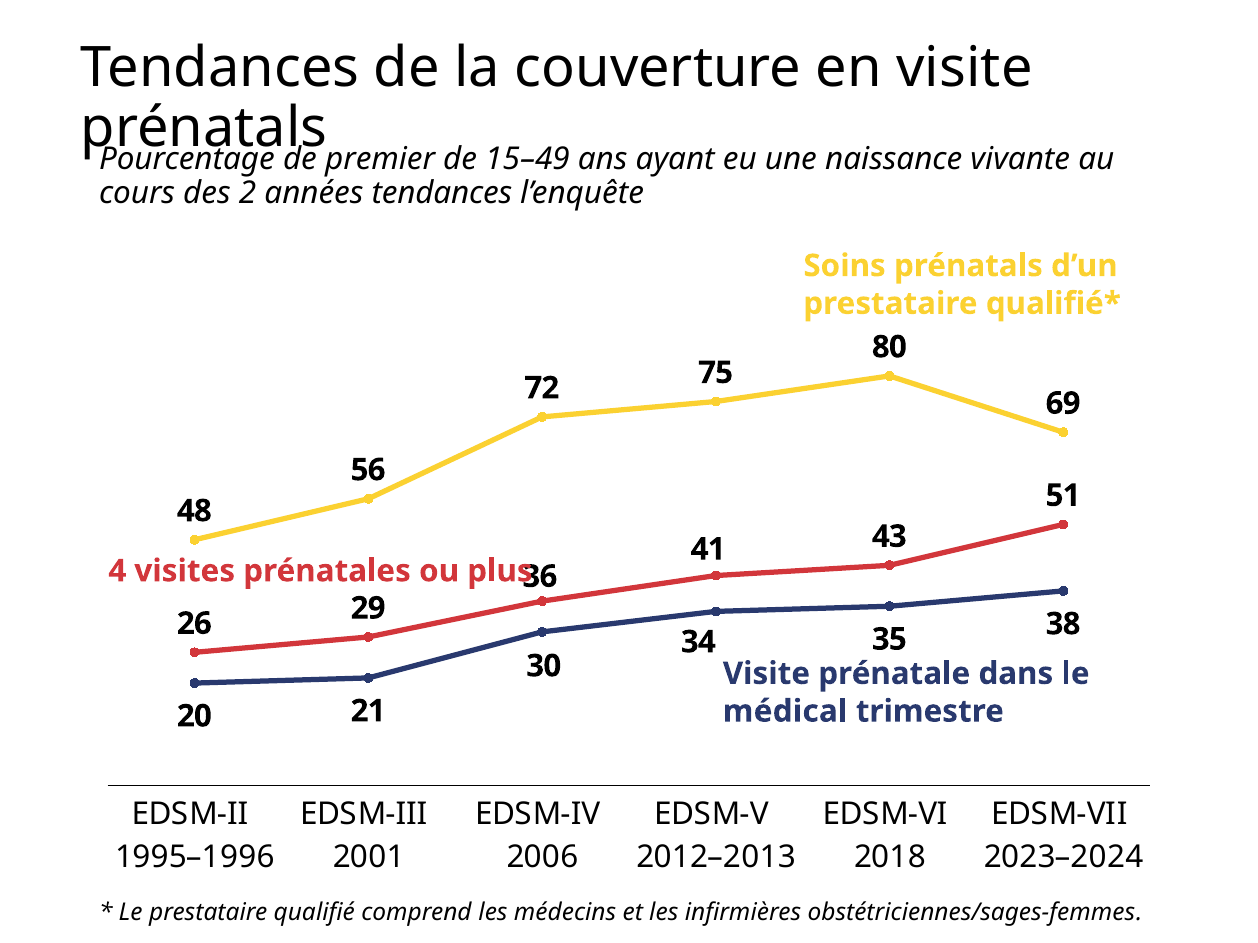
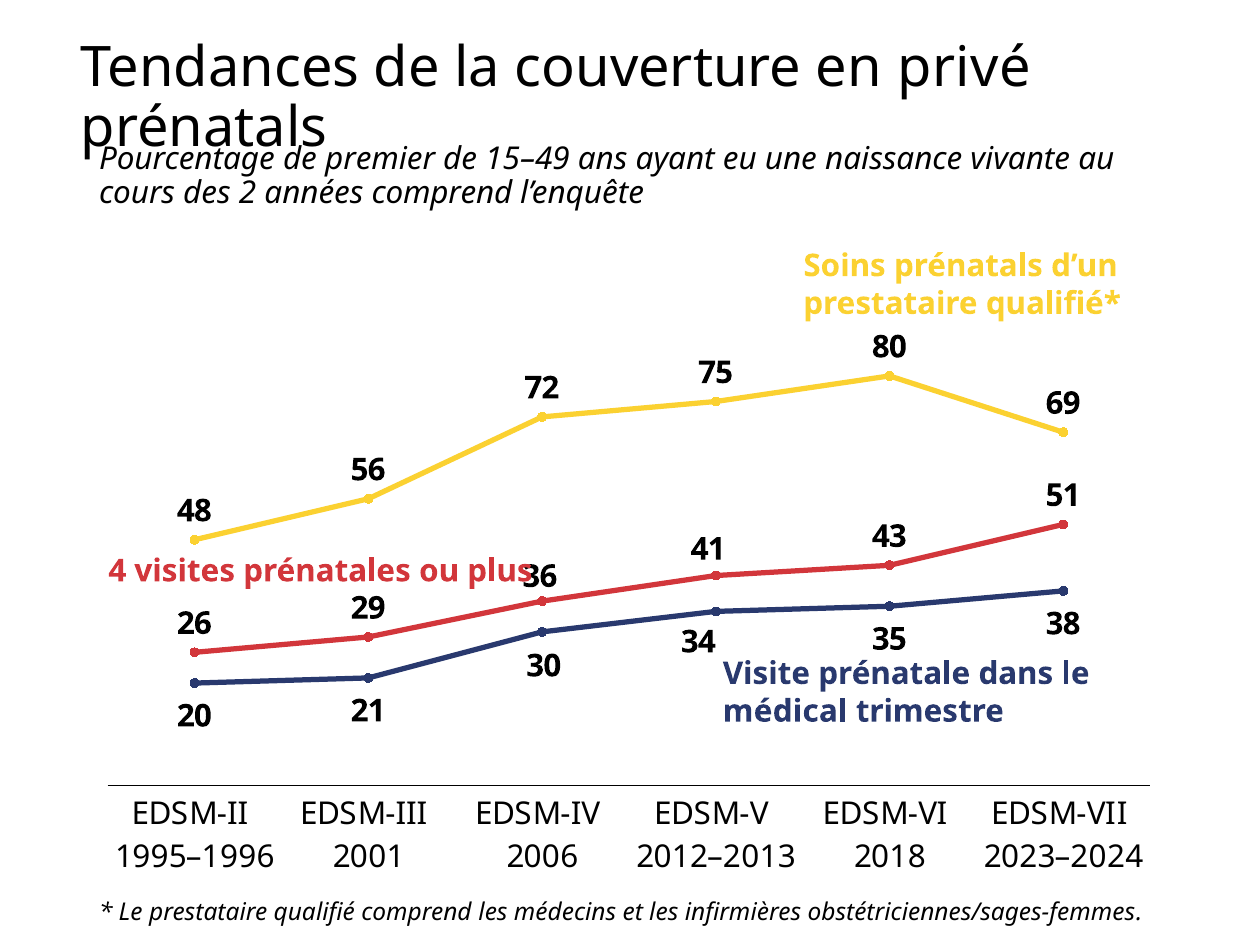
en visite: visite -> privé
années tendances: tendances -> comprend
